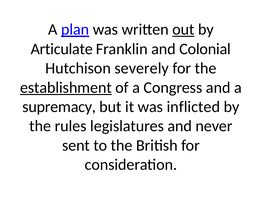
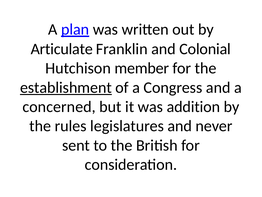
out underline: present -> none
severely: severely -> member
supremacy: supremacy -> concerned
inflicted: inflicted -> addition
